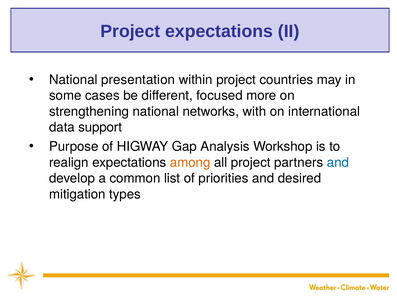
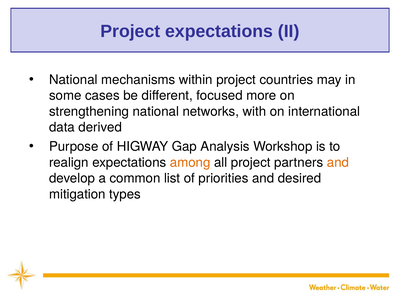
presentation: presentation -> mechanisms
support: support -> derived
and at (338, 162) colour: blue -> orange
